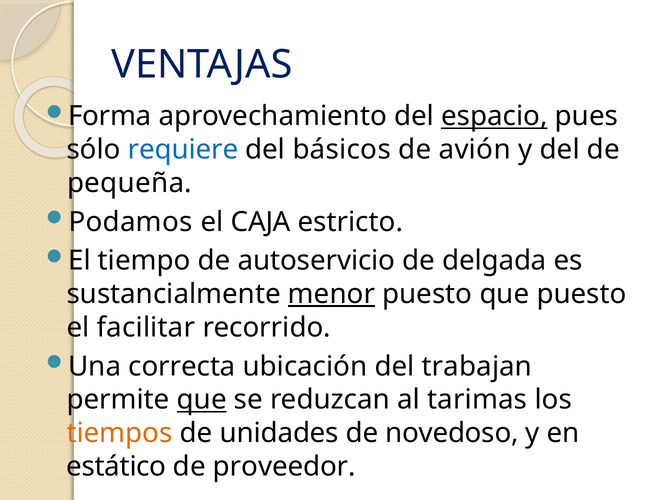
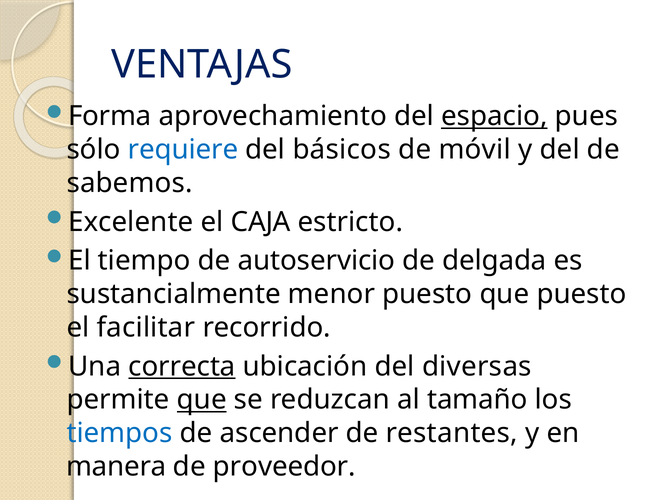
avión: avión -> móvil
pequeña: pequeña -> sabemos
Podamos: Podamos -> Excelente
menor underline: present -> none
correcta underline: none -> present
trabajan: trabajan -> diversas
tarimas: tarimas -> tamaño
tiempos colour: orange -> blue
unidades: unidades -> ascender
novedoso: novedoso -> restantes
estático: estático -> manera
